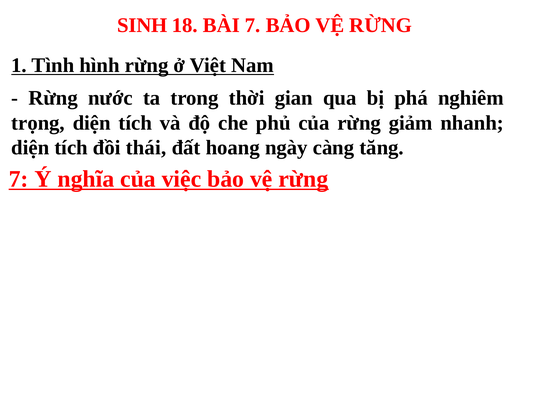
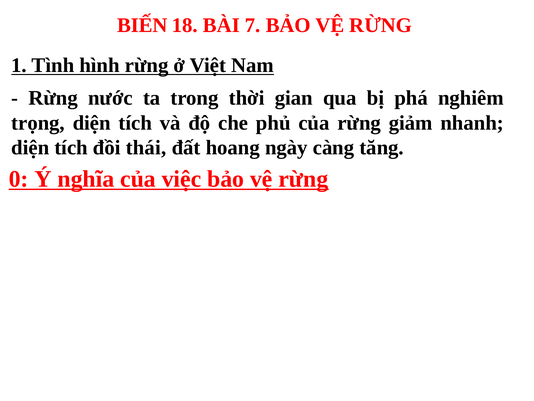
SINH: SINH -> BIẾN
7 at (19, 179): 7 -> 0
